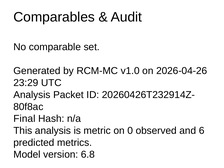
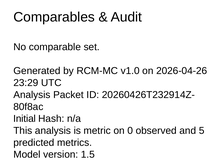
Final: Final -> Initial
6: 6 -> 5
6.8: 6.8 -> 1.5
